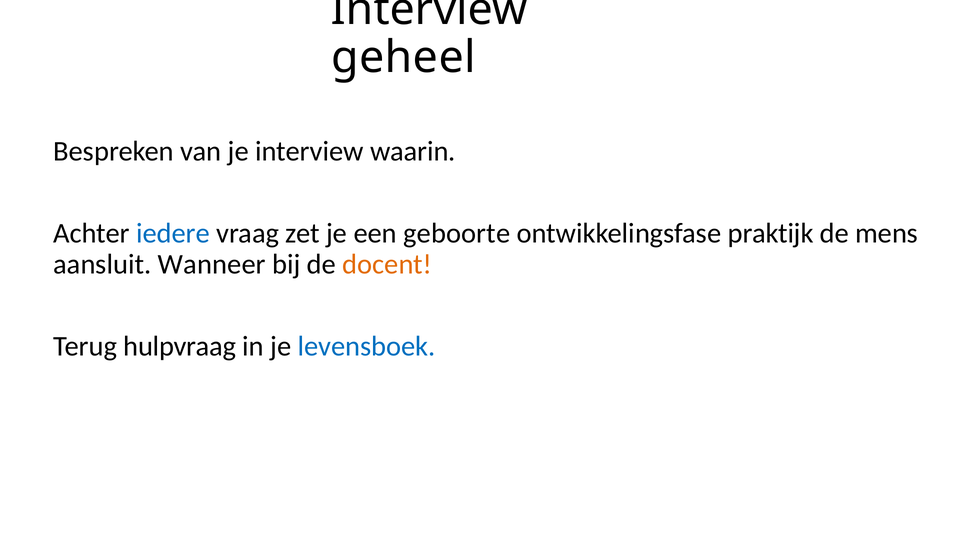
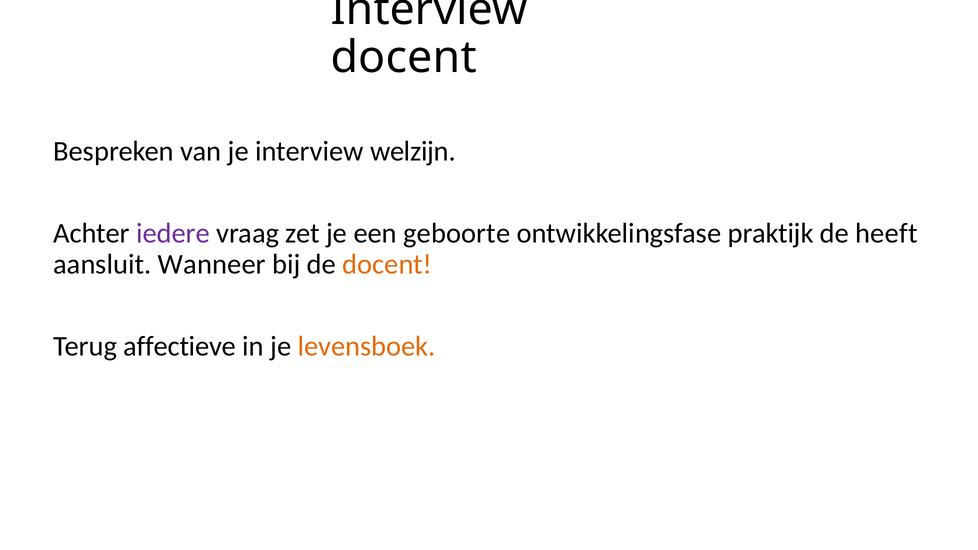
geheel at (404, 58): geheel -> docent
waarin: waarin -> welzijn
iedere colour: blue -> purple
mens: mens -> heeft
hulpvraag: hulpvraag -> affectieve
levensboek colour: blue -> orange
